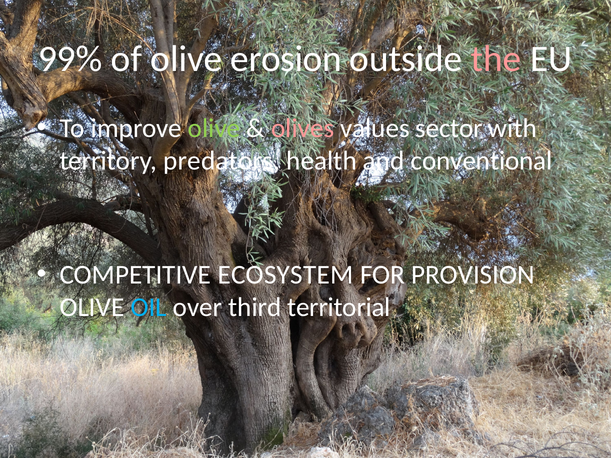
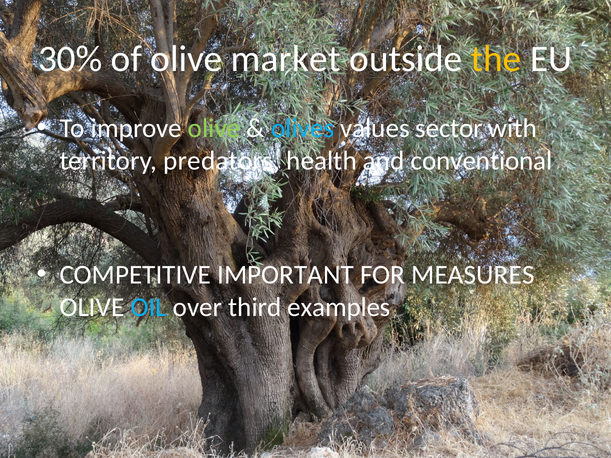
99%: 99% -> 30%
erosion: erosion -> market
the colour: pink -> yellow
olives colour: pink -> light blue
ECOSYSTEM: ECOSYSTEM -> IMPORTANT
PROVISION: PROVISION -> MEASURES
territorial: territorial -> examples
